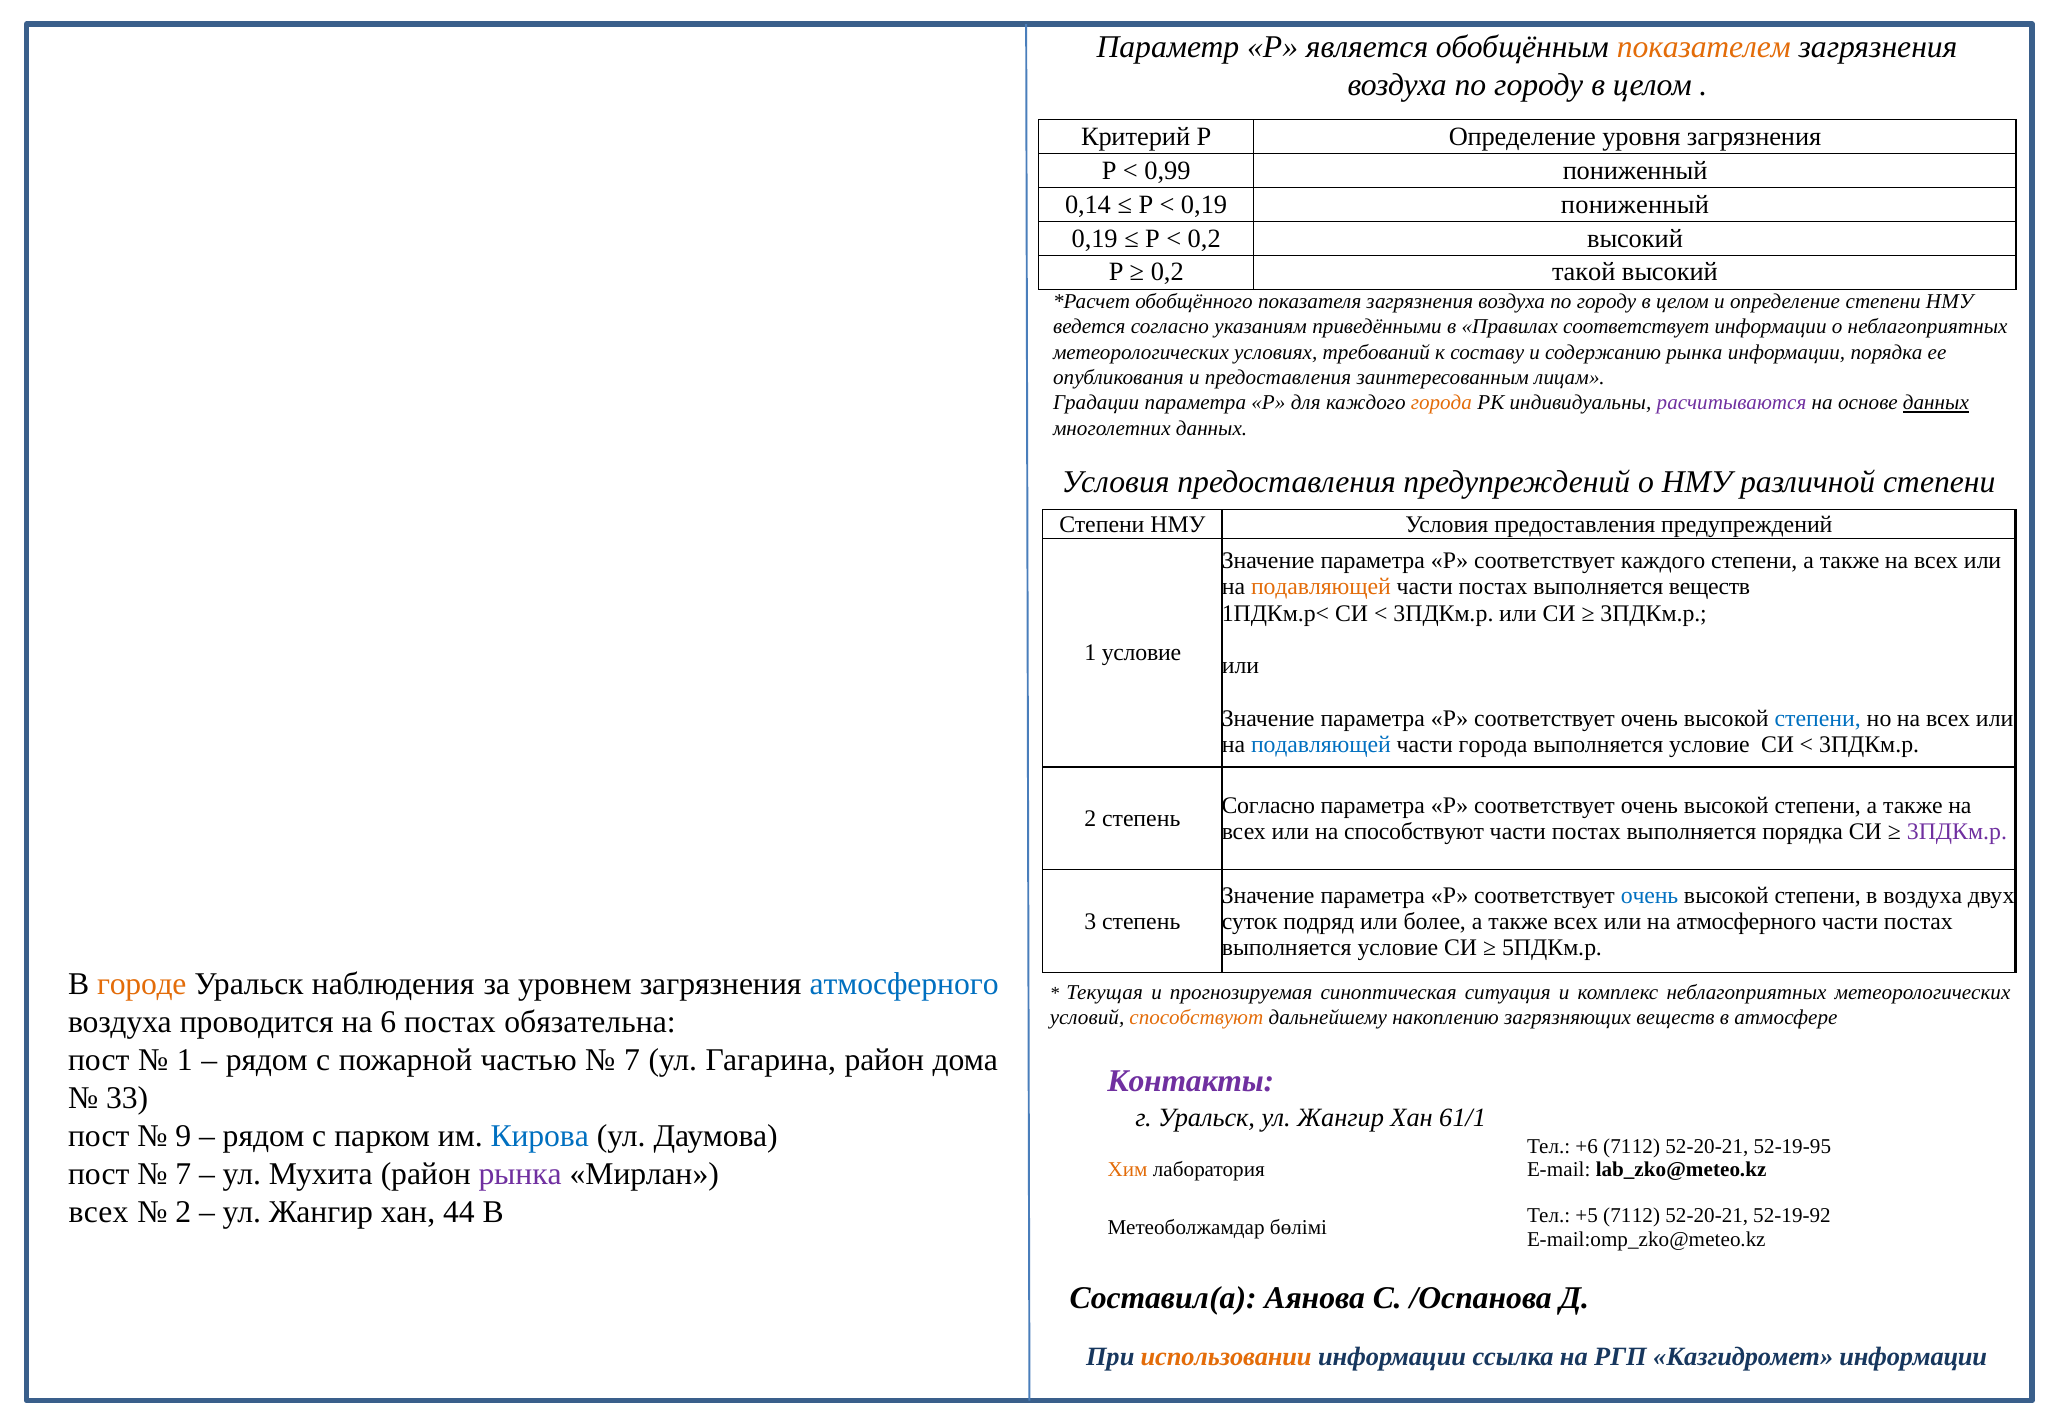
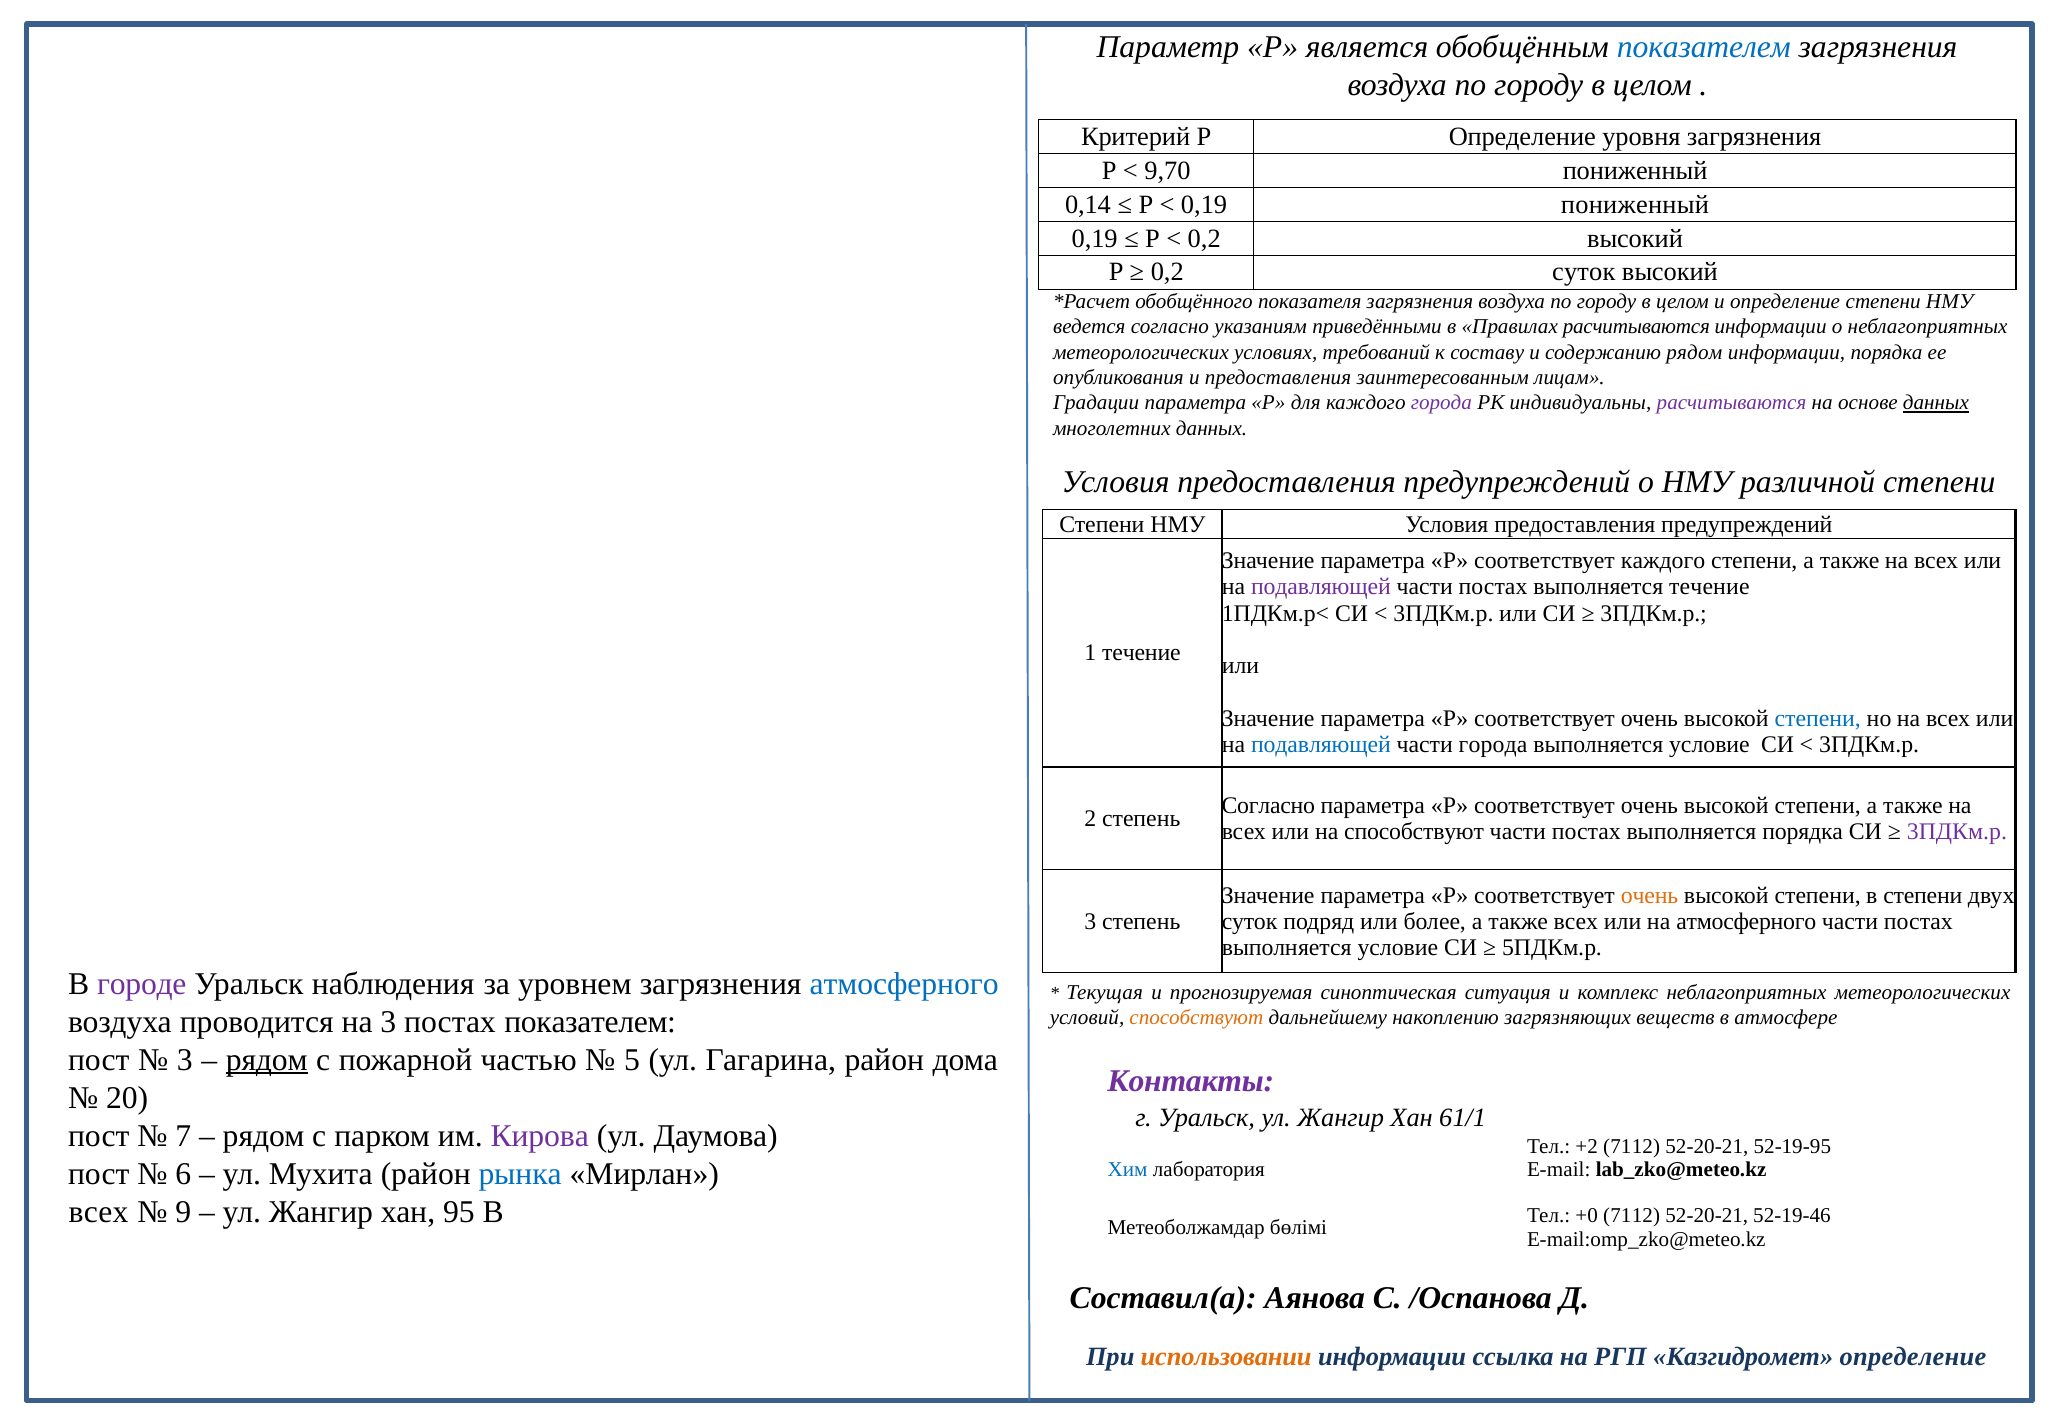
показателем at (1704, 47) colour: orange -> blue
0,99: 0,99 -> 9,70
0,2 такой: такой -> суток
Правилах соответствует: соответствует -> расчитываются
содержанию рынка: рынка -> рядом
города at (1441, 403) colour: orange -> purple
подавляющей at (1321, 587) colour: orange -> purple
выполняется веществ: веществ -> течение
1 условие: условие -> течение
очень at (1650, 896) colour: blue -> orange
в воздуха: воздуха -> степени
городе colour: orange -> purple
на 6: 6 -> 3
постах обязательна: обязательна -> показателем
1 at (185, 1060): 1 -> 3
рядом at (267, 1060) underline: none -> present
7 at (632, 1060): 7 -> 5
33: 33 -> 20
9: 9 -> 7
Кирова colour: blue -> purple
+6: +6 -> +2
7 at (183, 1174): 7 -> 6
рынка at (520, 1174) colour: purple -> blue
Хим colour: orange -> blue
2 at (183, 1212): 2 -> 9
44: 44 -> 95
+5: +5 -> +0
52-19-92: 52-19-92 -> 52-19-46
Казгидромет информации: информации -> определение
